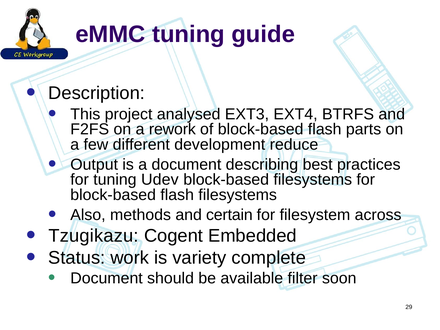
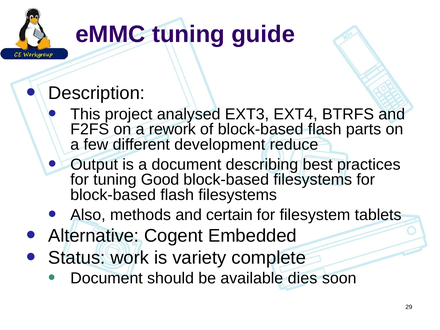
Udev: Udev -> Good
across: across -> tablets
Tzugikazu: Tzugikazu -> Alternative
filter: filter -> dies
